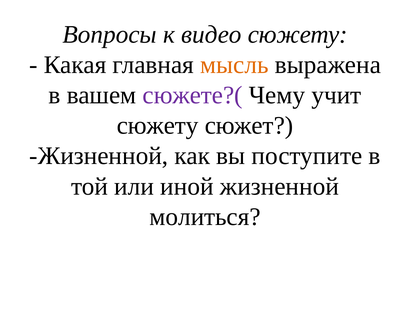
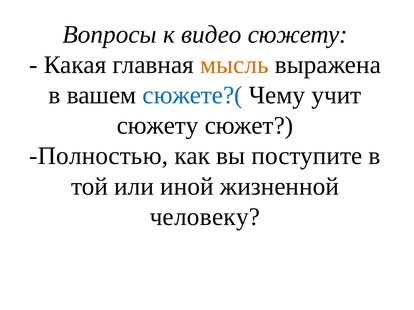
сюжете?( colour: purple -> blue
Жизненной at (99, 156): Жизненной -> Полностью
молиться: молиться -> человеку
